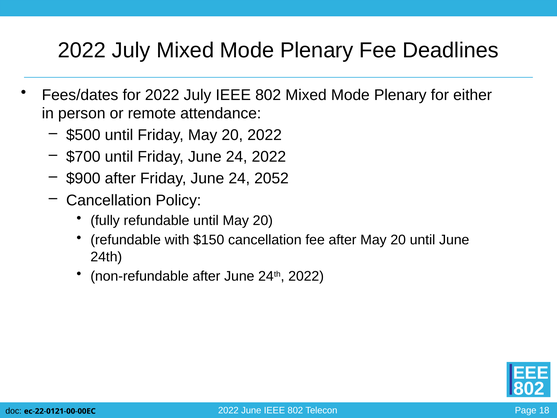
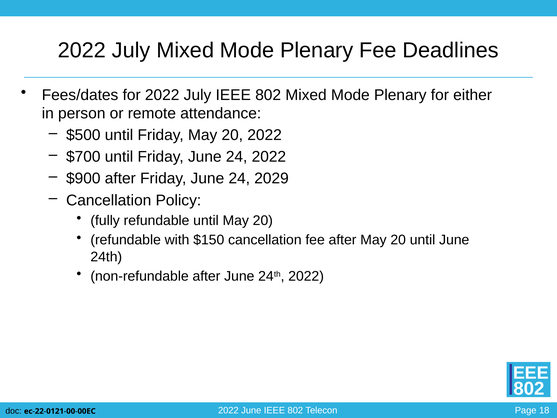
2052: 2052 -> 2029
